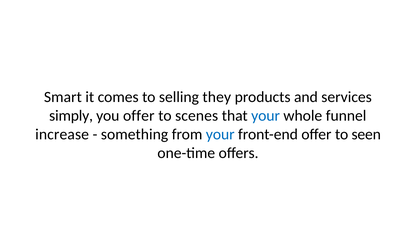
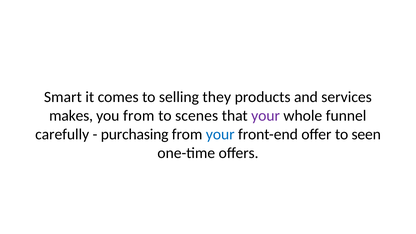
simply: simply -> makes
you offer: offer -> from
your at (266, 116) colour: blue -> purple
increase: increase -> carefully
something: something -> purchasing
